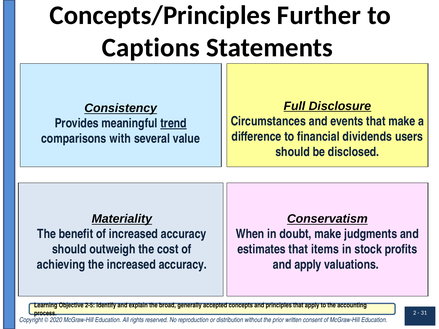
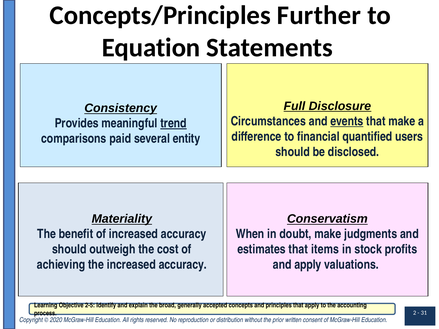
Captions: Captions -> Equation
events underline: none -> present
dividends: dividends -> quantified
with: with -> paid
value: value -> entity
